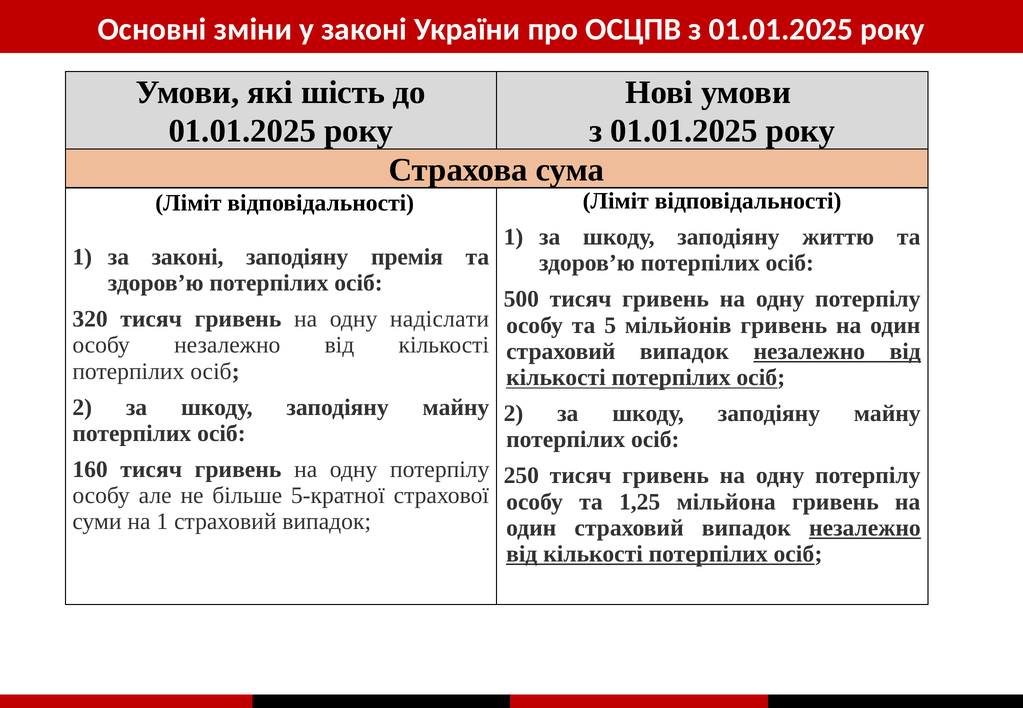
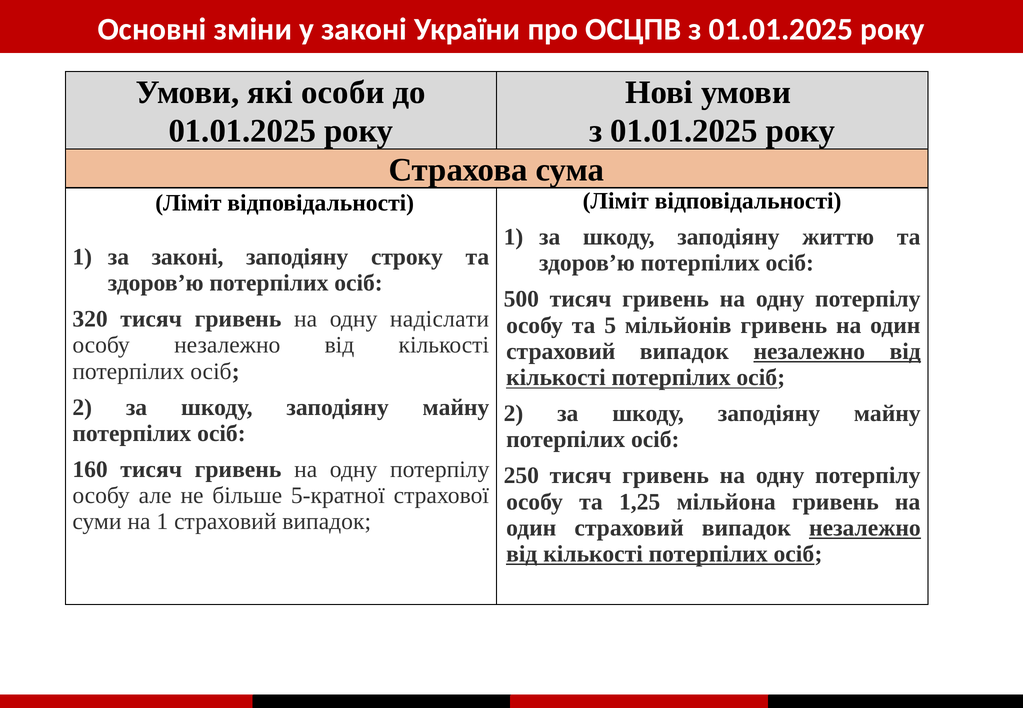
шість: шість -> особи
премія: премія -> строку
